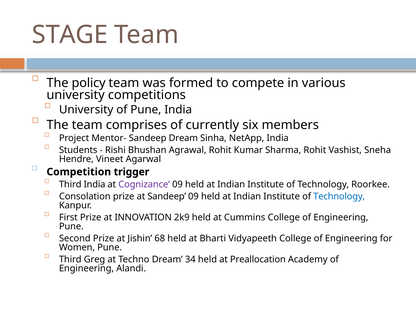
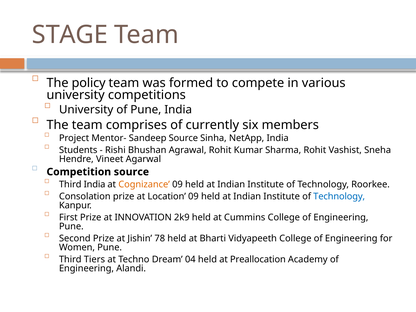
Sandeep Dream: Dream -> Source
Competition trigger: trigger -> source
Cognizance colour: purple -> orange
at Sandeep: Sandeep -> Location
68: 68 -> 78
Greg: Greg -> Tiers
34: 34 -> 04
